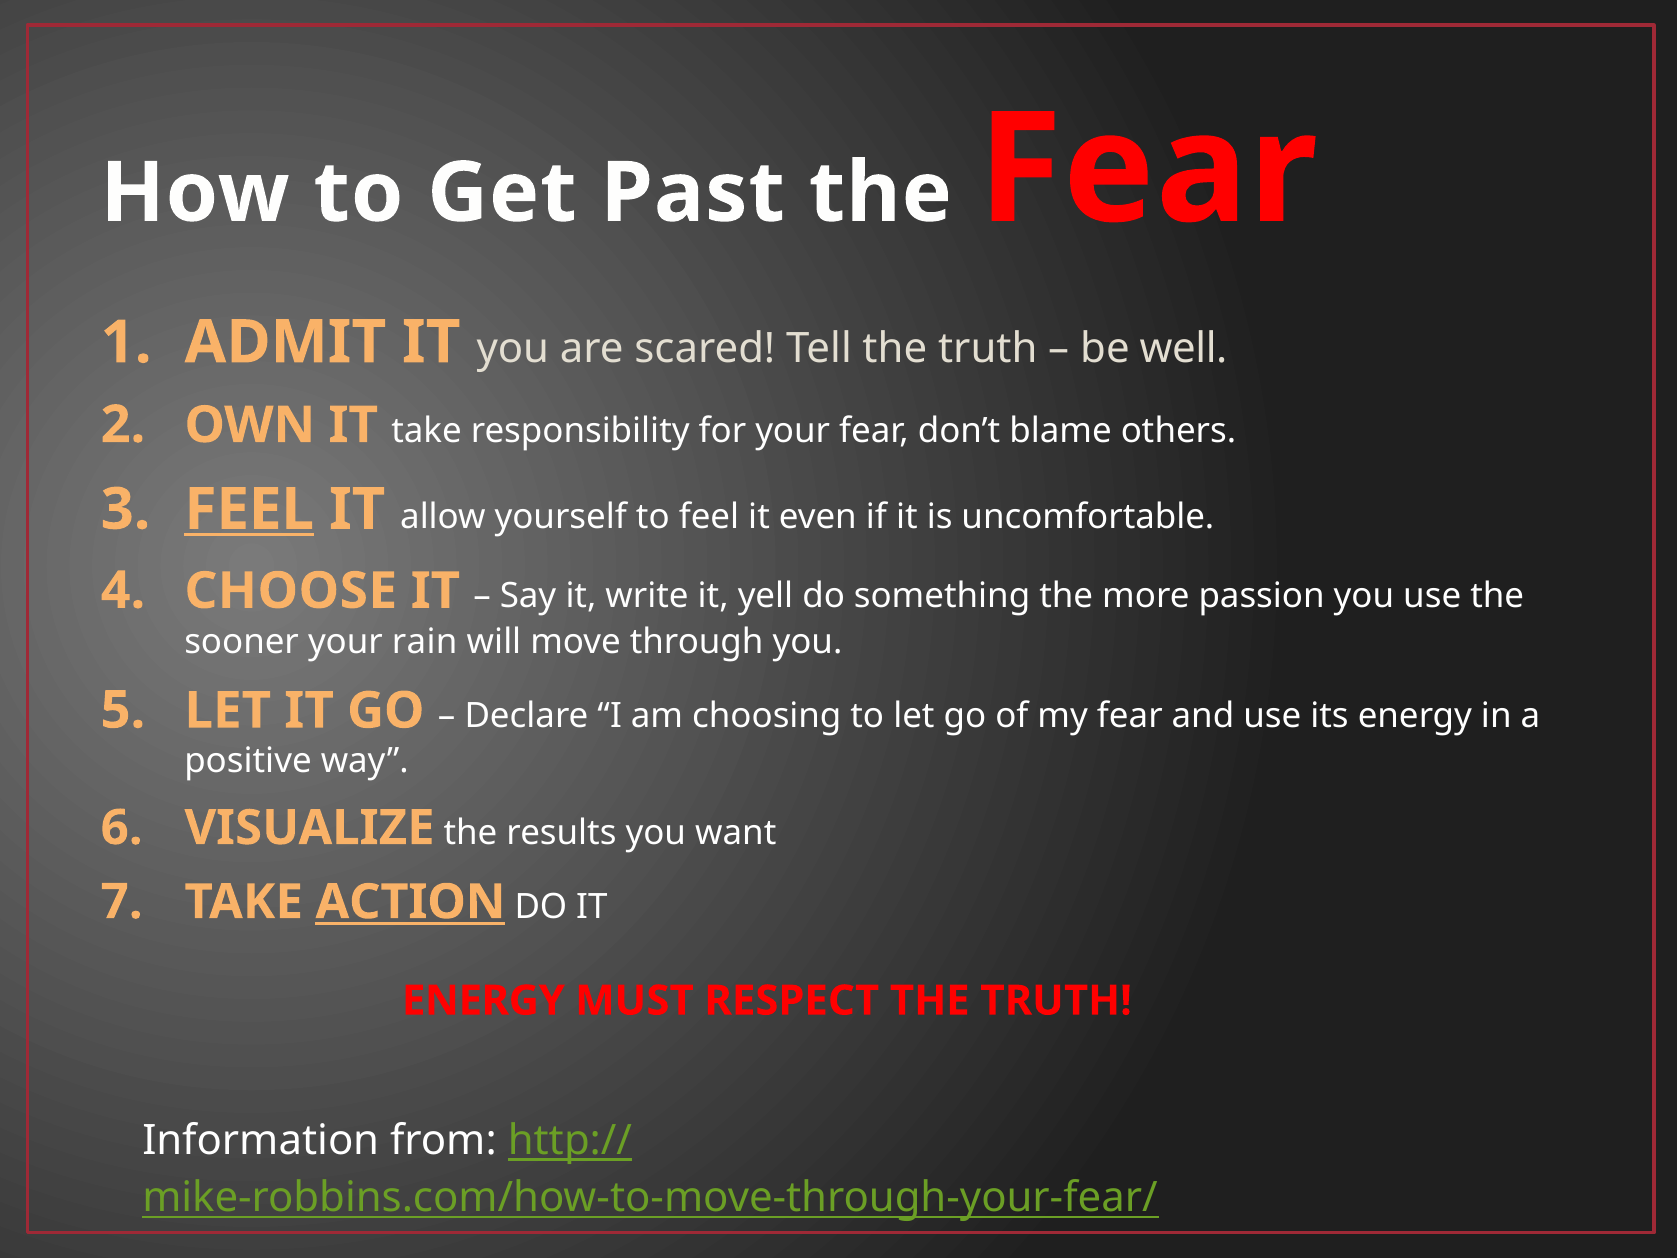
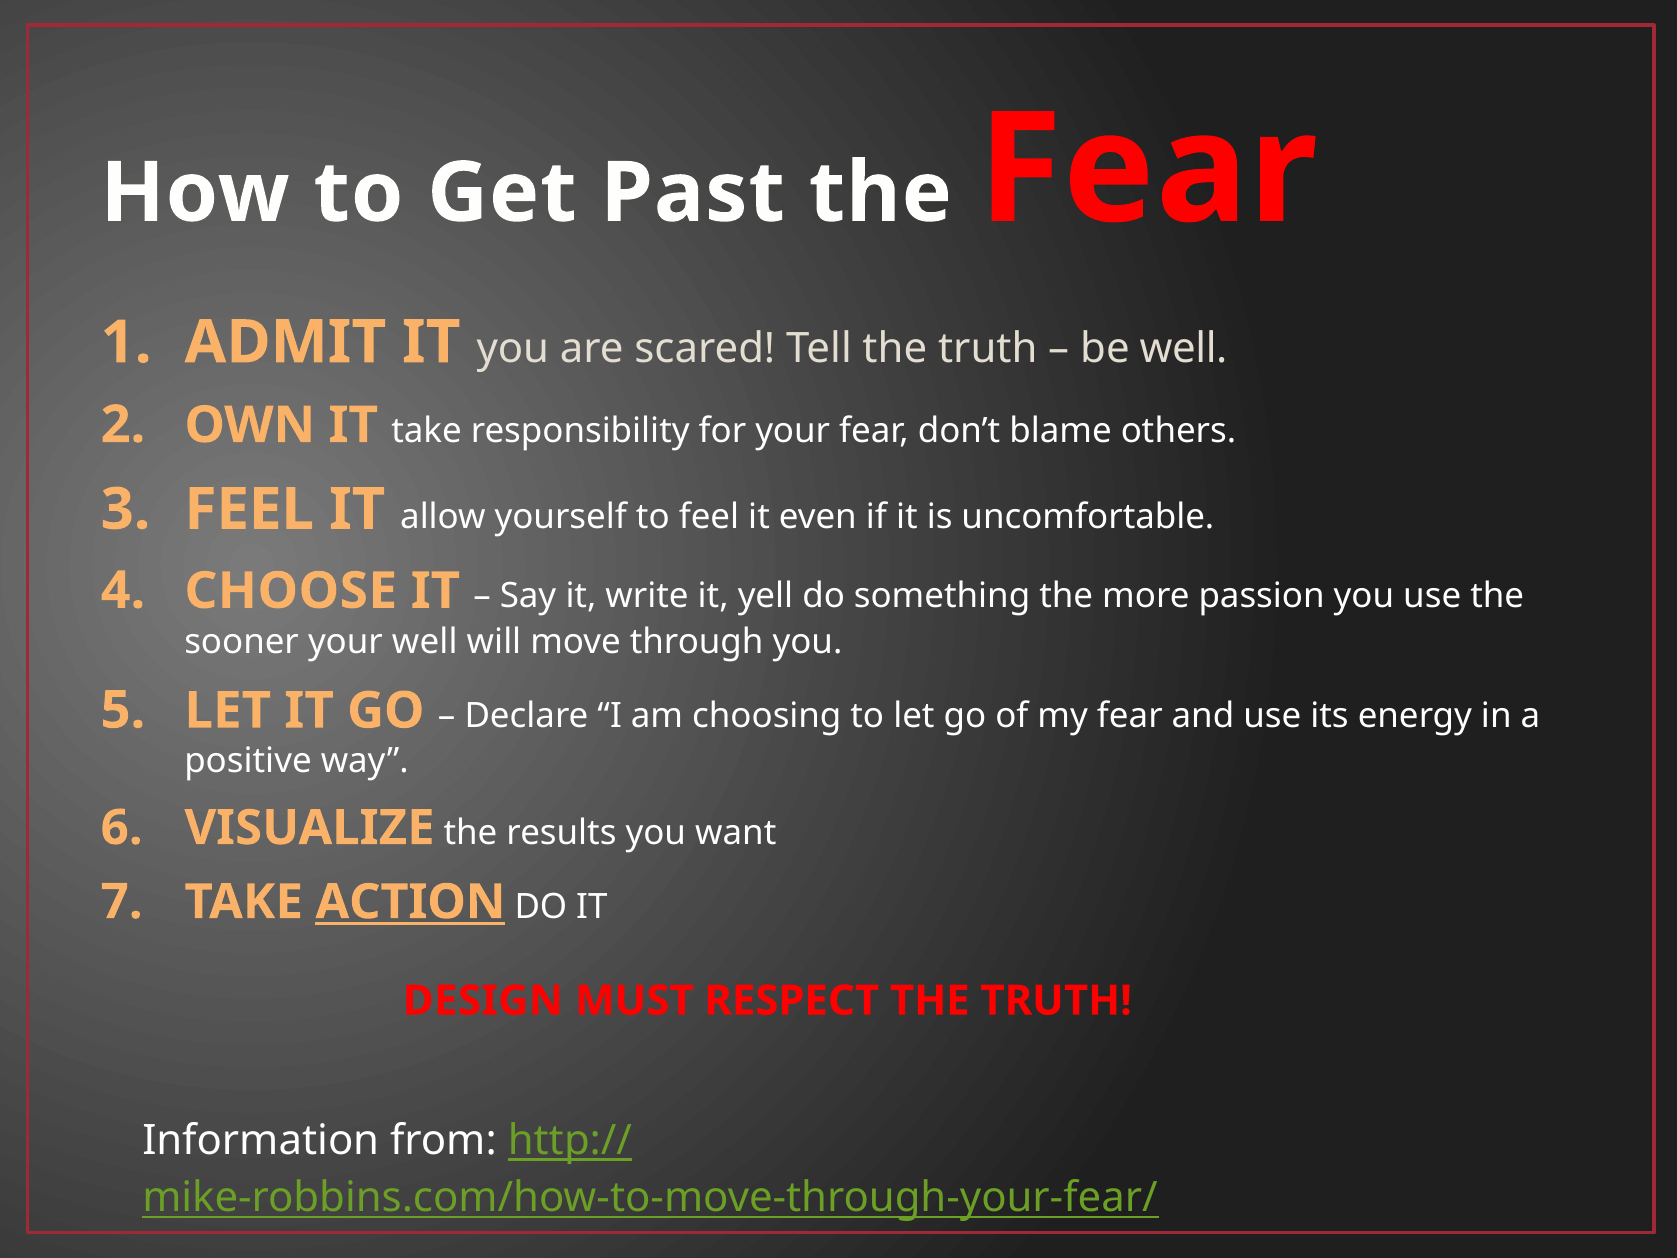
FEEL at (249, 509) underline: present -> none
your rain: rain -> well
ENERGY at (483, 1001): ENERGY -> DESIGN
